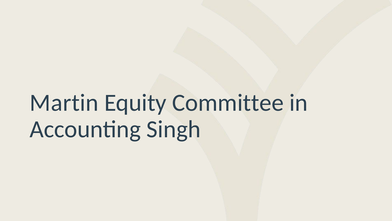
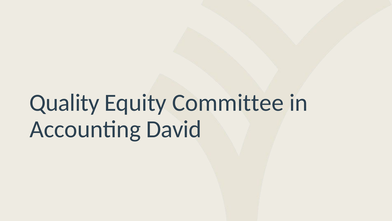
Martin: Martin -> Quality
Singh: Singh -> David
